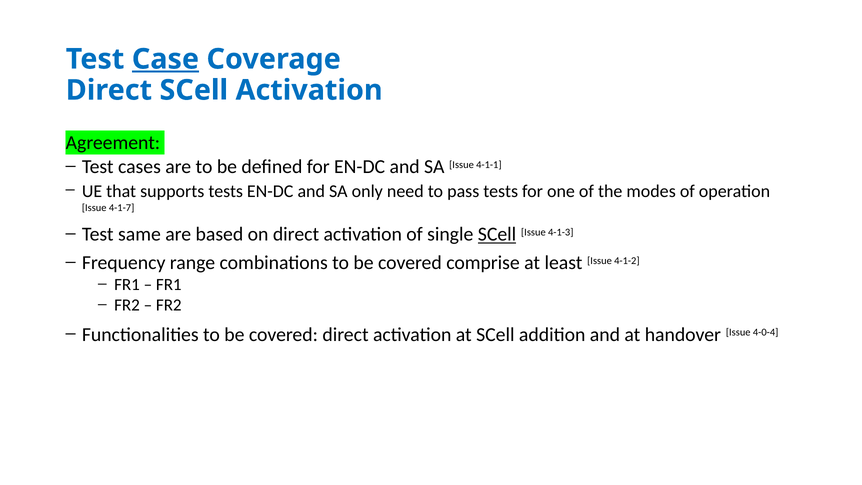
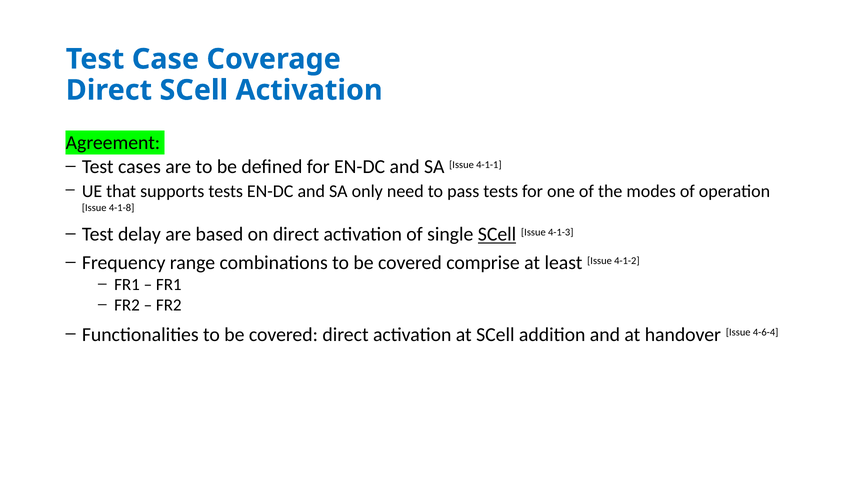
Case underline: present -> none
4-1-7: 4-1-7 -> 4-1-8
same: same -> delay
4-0-4: 4-0-4 -> 4-6-4
